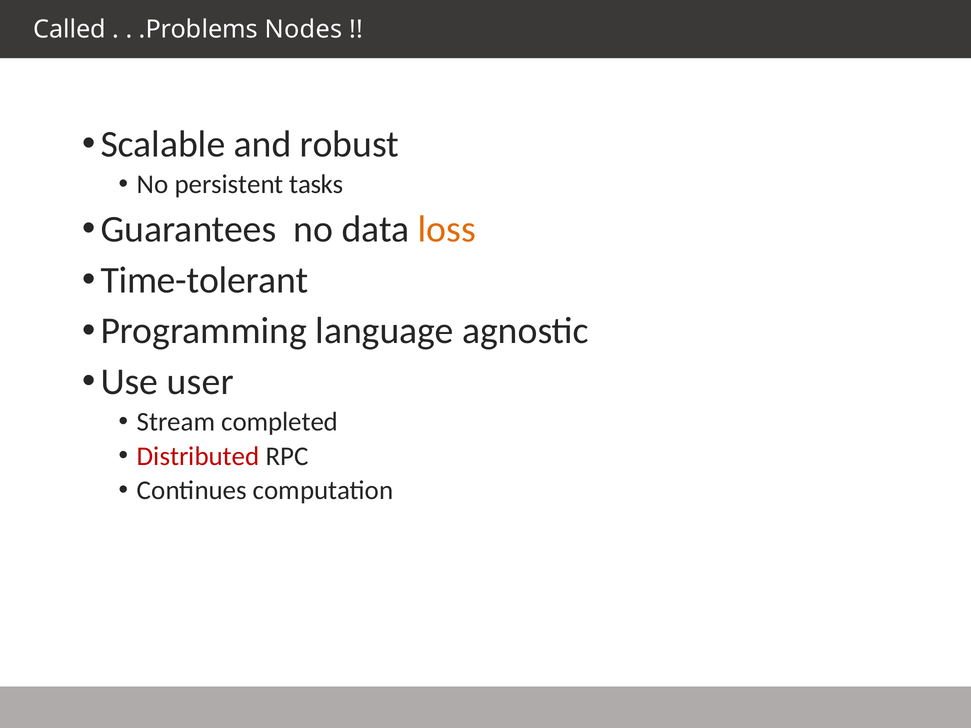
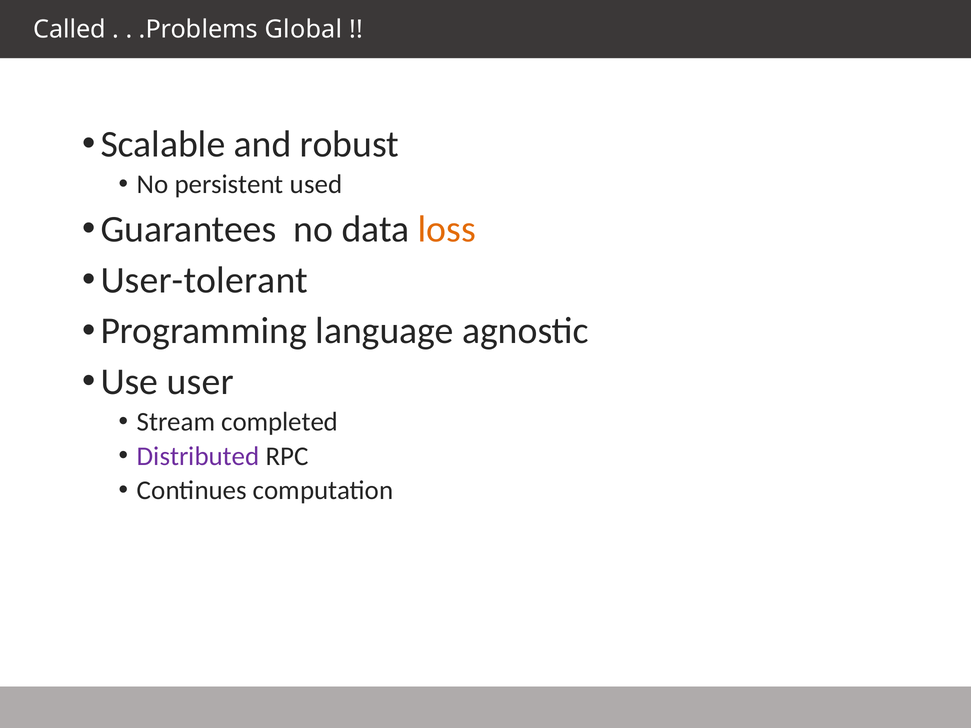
Nodes: Nodes -> Global
tasks: tasks -> used
Time-tolerant: Time-tolerant -> User-tolerant
Distributed colour: red -> purple
